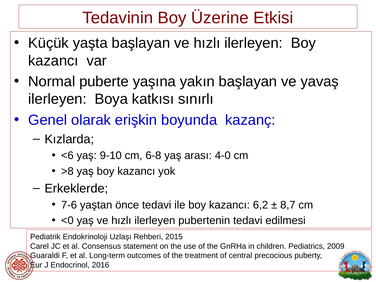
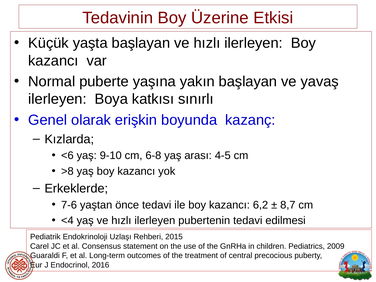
4-0: 4-0 -> 4-5
<0: <0 -> <4
